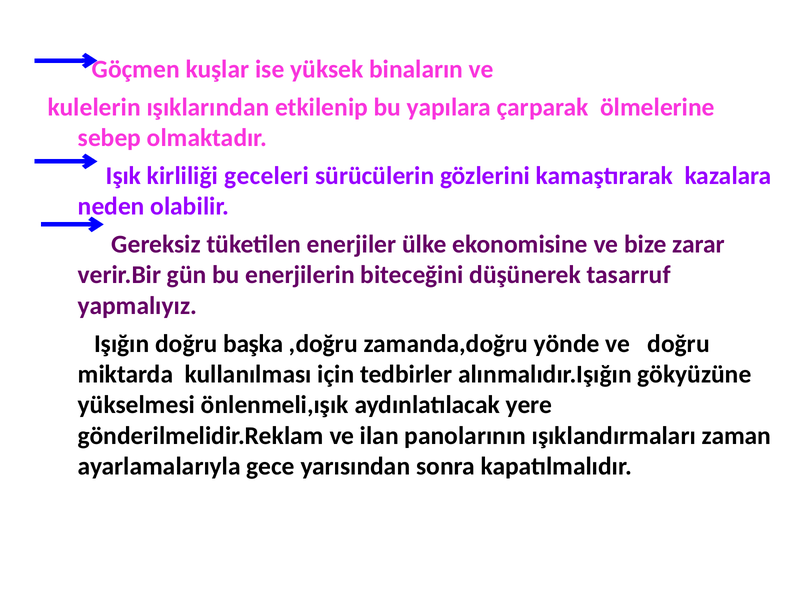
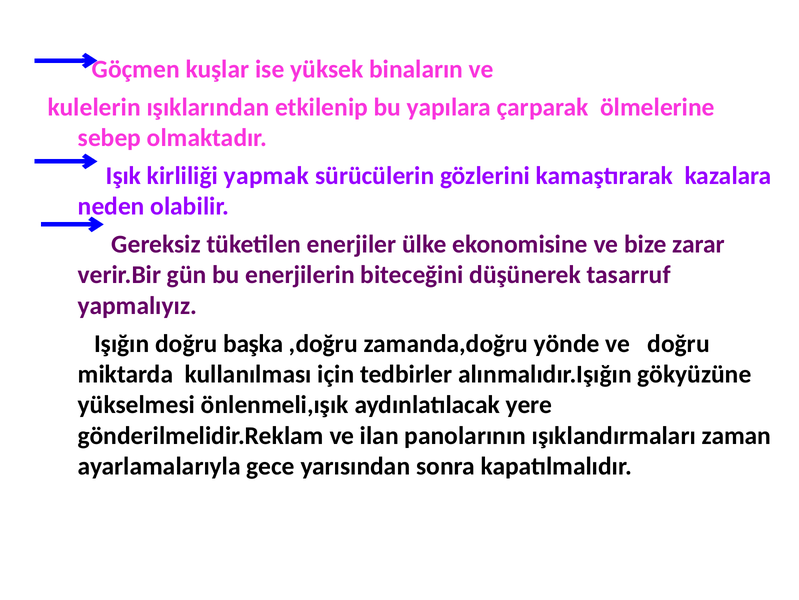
geceleri: geceleri -> yapmak
